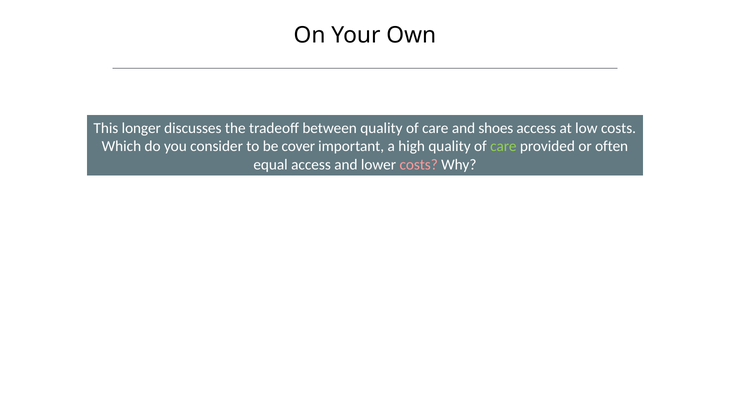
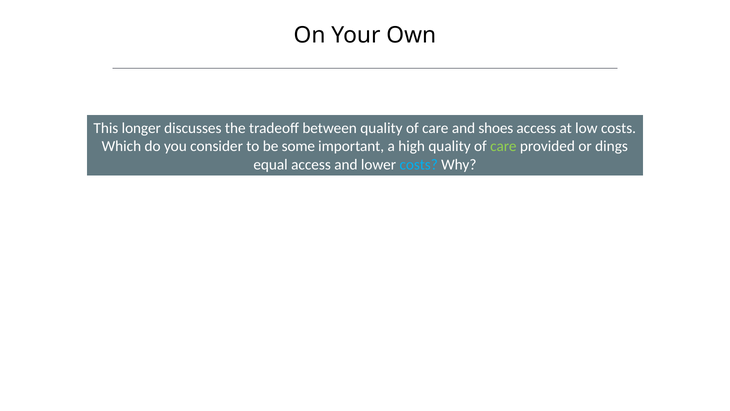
cover: cover -> some
often: often -> dings
costs at (419, 164) colour: pink -> light blue
